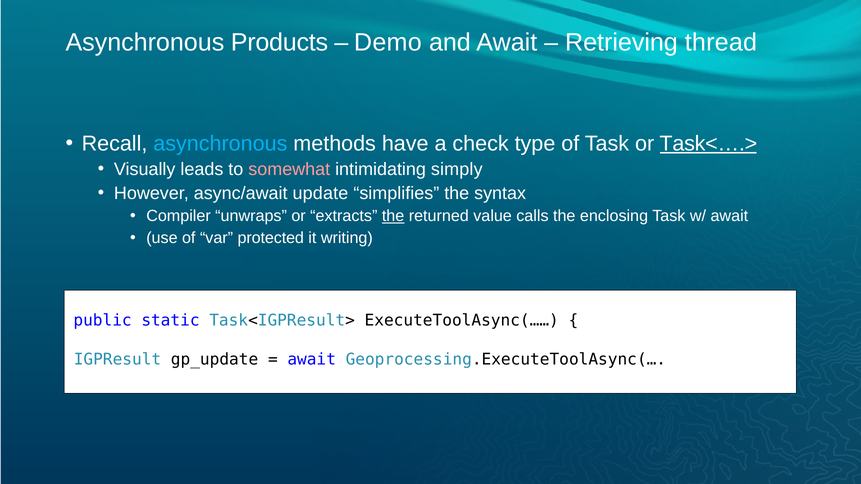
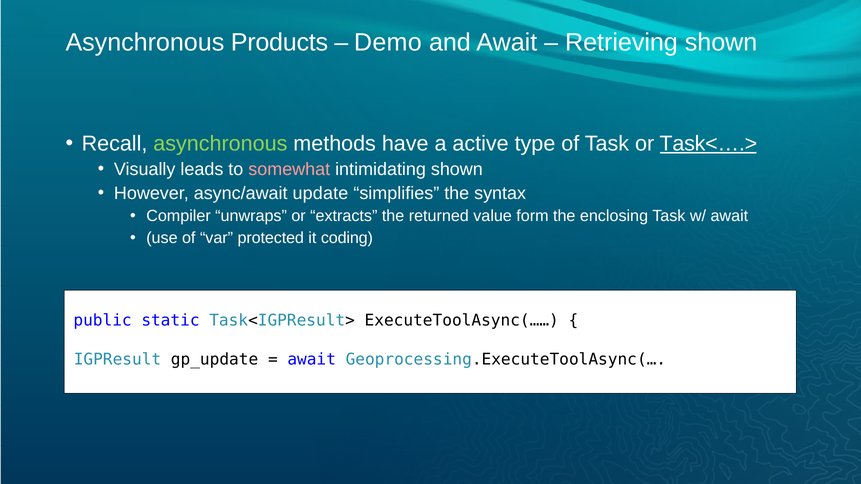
Retrieving thread: thread -> shown
asynchronous at (220, 144) colour: light blue -> light green
check: check -> active
intimidating simply: simply -> shown
the at (393, 216) underline: present -> none
calls: calls -> form
writing: writing -> coding
